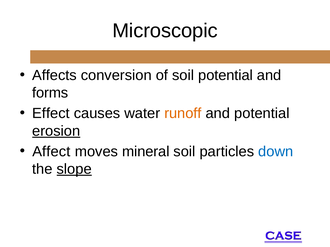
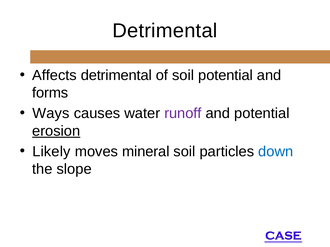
Microscopic at (165, 31): Microscopic -> Detrimental
Affects conversion: conversion -> detrimental
Effect: Effect -> Ways
runoff colour: orange -> purple
Affect: Affect -> Likely
slope underline: present -> none
